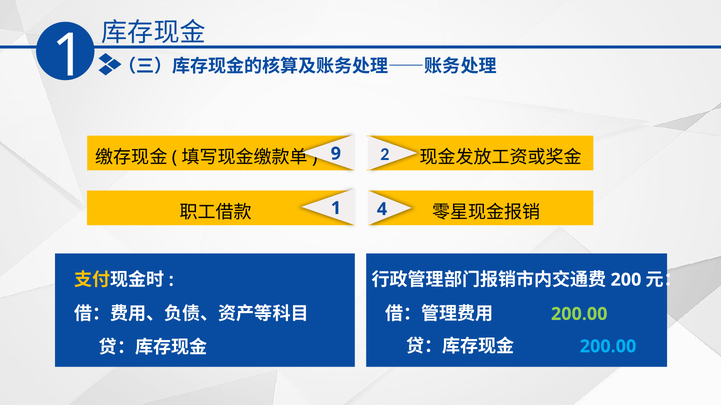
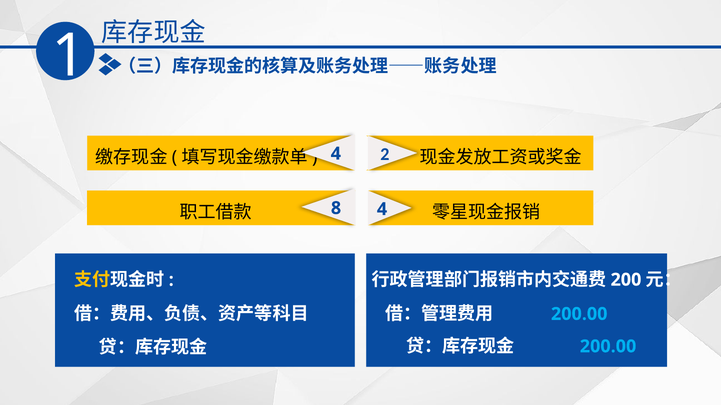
9 at (336, 154): 9 -> 4
1 at (336, 208): 1 -> 8
200.00 at (579, 314) colour: light green -> light blue
